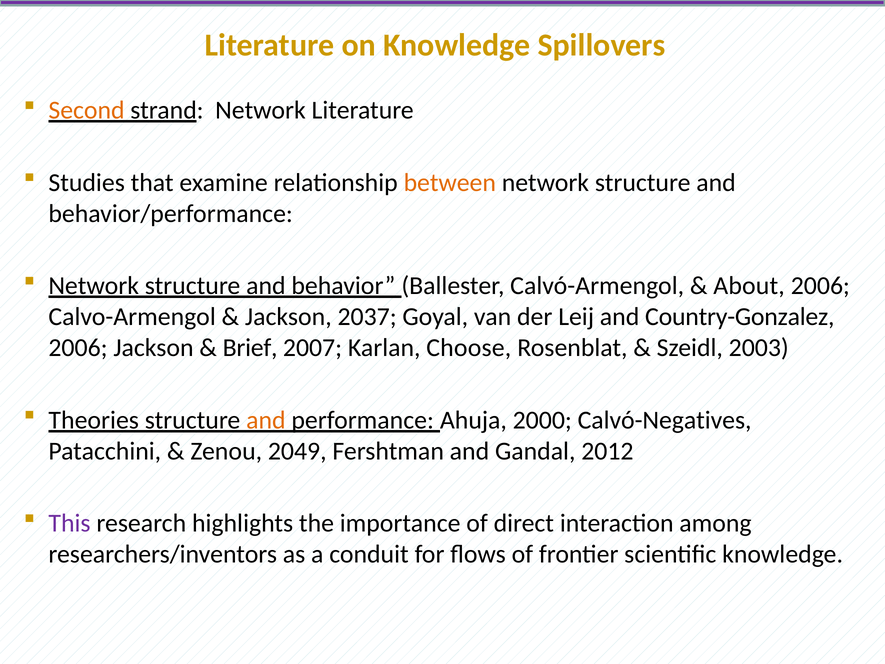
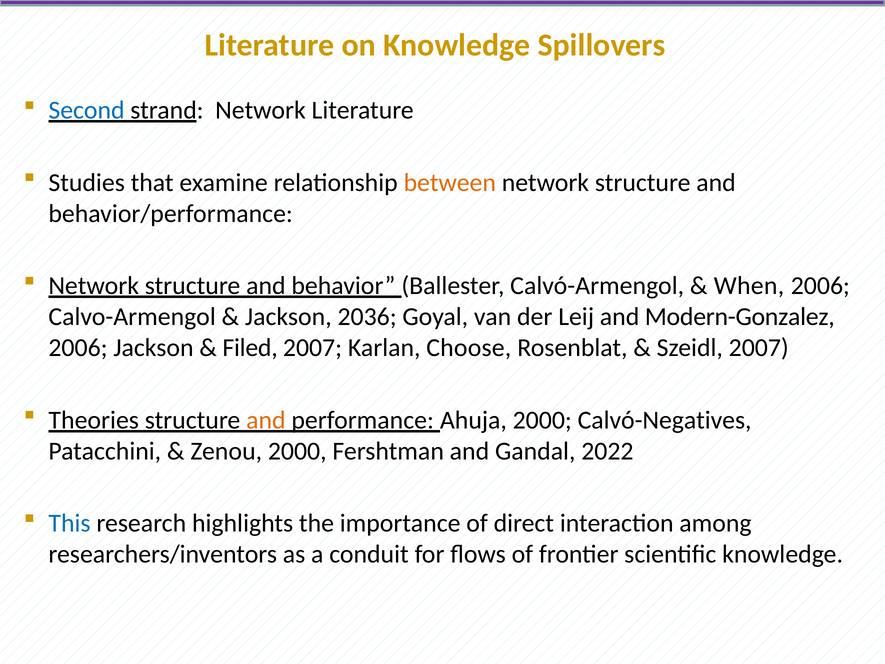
Second colour: orange -> blue
About: About -> When
2037: 2037 -> 2036
Country-Gonzalez: Country-Gonzalez -> Modern-Gonzalez
Brief: Brief -> Filed
Szeidl 2003: 2003 -> 2007
Zenou 2049: 2049 -> 2000
2012: 2012 -> 2022
This colour: purple -> blue
